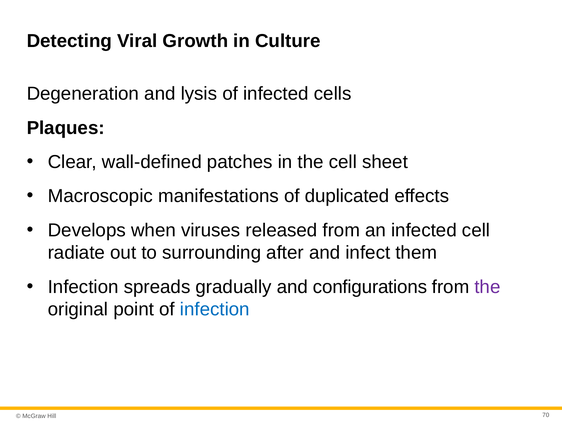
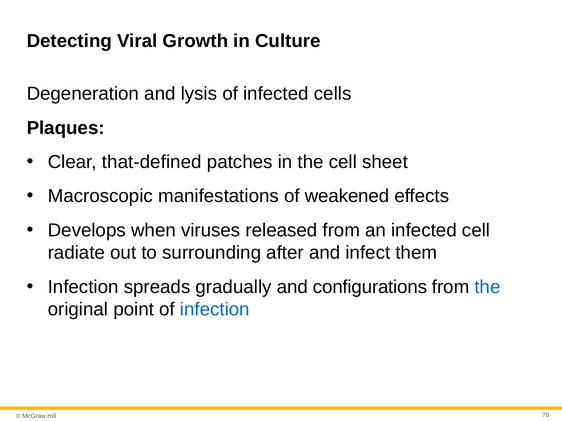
wall-defined: wall-defined -> that-defined
duplicated: duplicated -> weakened
the at (487, 287) colour: purple -> blue
